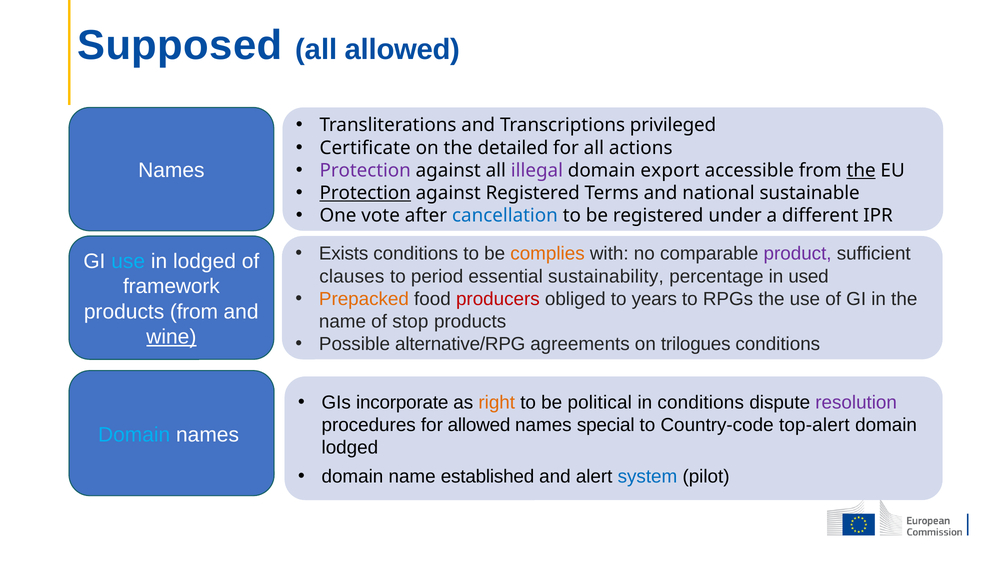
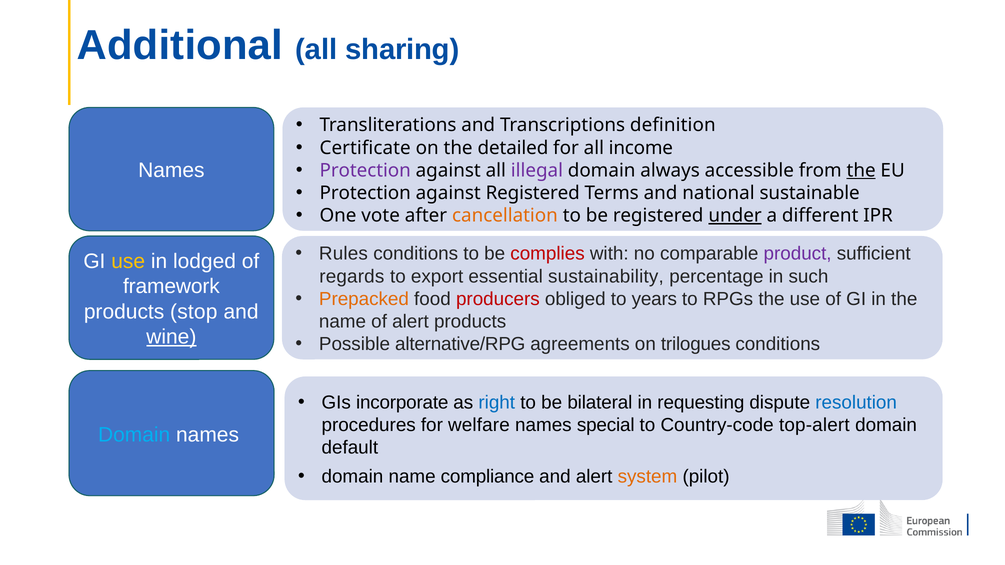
Supposed: Supposed -> Additional
all allowed: allowed -> sharing
privileged: privileged -> definition
actions: actions -> income
export: export -> always
Protection at (365, 193) underline: present -> none
cancellation colour: blue -> orange
under underline: none -> present
Exists: Exists -> Rules
complies colour: orange -> red
use at (128, 262) colour: light blue -> yellow
clauses: clauses -> regards
period: period -> export
used: used -> such
products from: from -> stop
of stop: stop -> alert
right colour: orange -> blue
political: political -> bilateral
in conditions: conditions -> requesting
resolution colour: purple -> blue
for allowed: allowed -> welfare
lodged at (350, 448): lodged -> default
established: established -> compliance
system colour: blue -> orange
